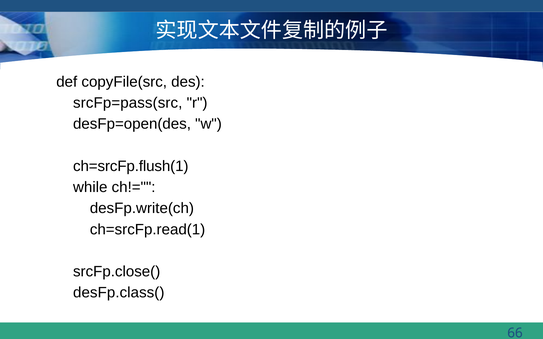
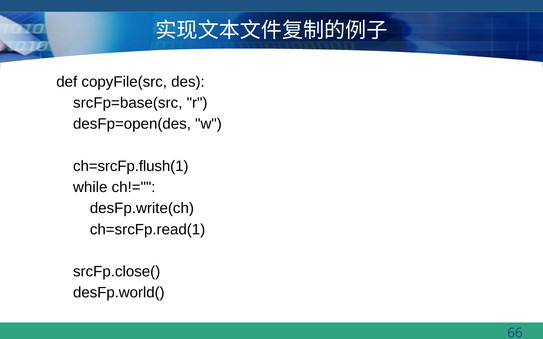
srcFp=pass(src: srcFp=pass(src -> srcFp=base(src
desFp.class(: desFp.class( -> desFp.world(
